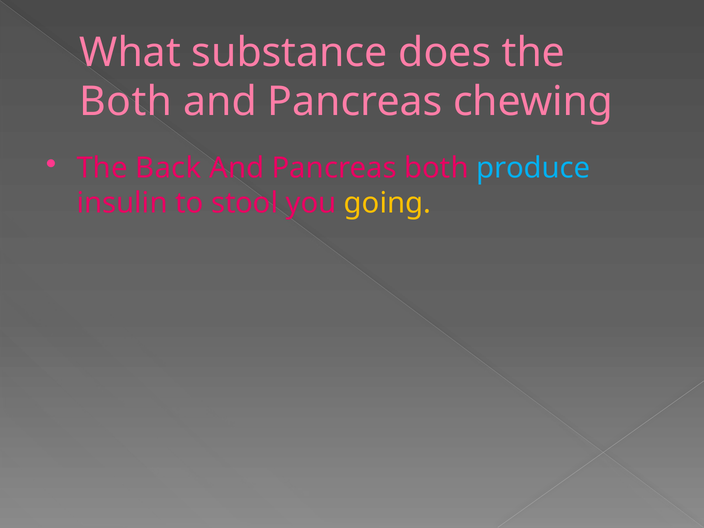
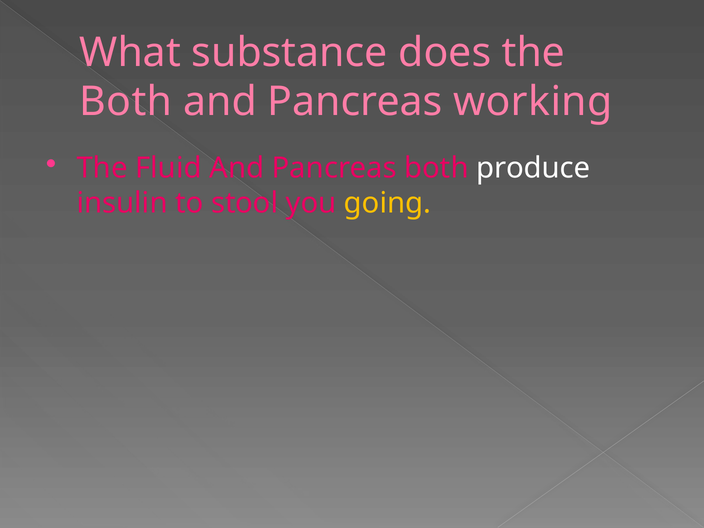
chewing: chewing -> working
Back: Back -> Fluid
produce colour: light blue -> white
